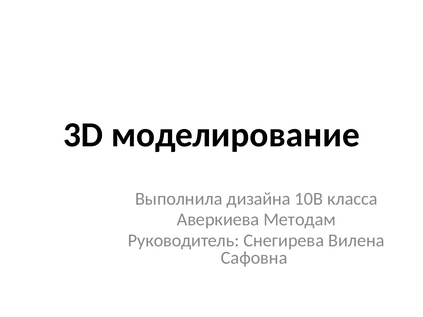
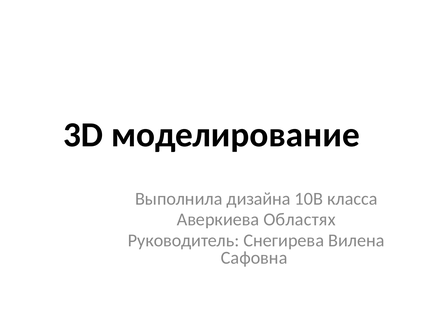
Методам: Методам -> Областях
